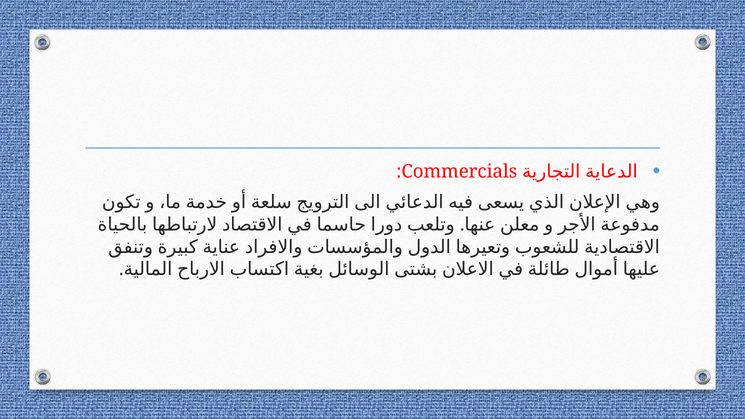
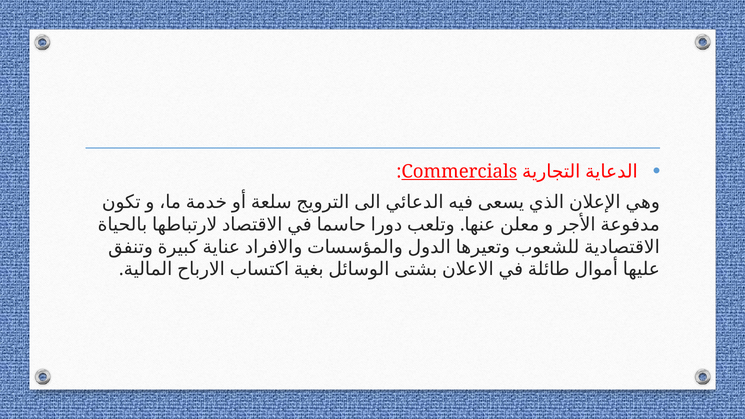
Commercials underline: none -> present
